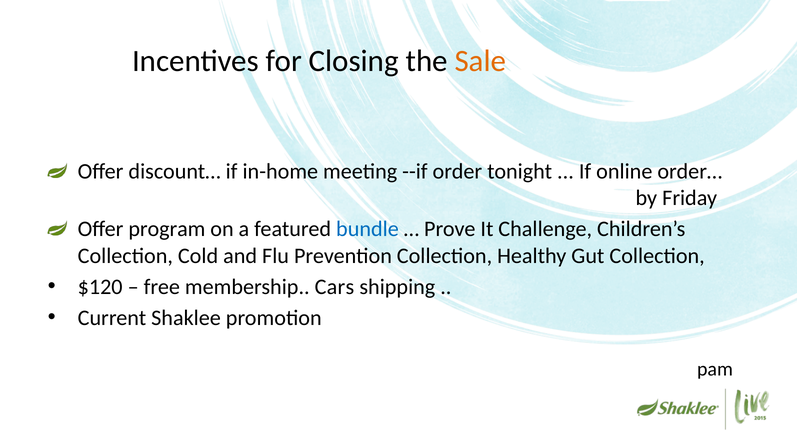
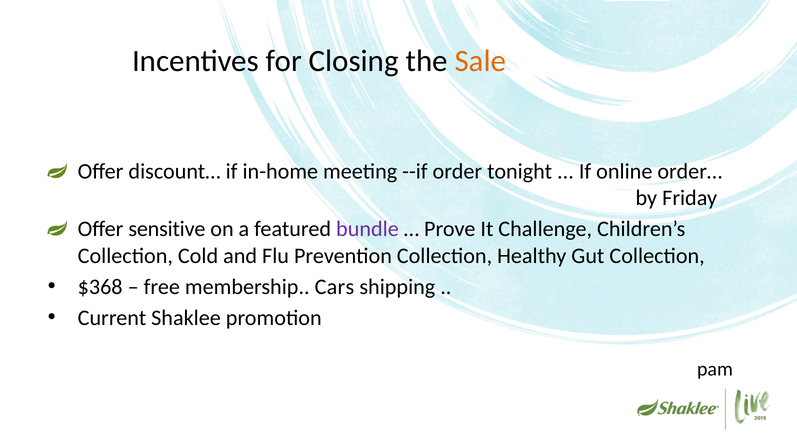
program: program -> sensitive
bundle colour: blue -> purple
$120: $120 -> $368
